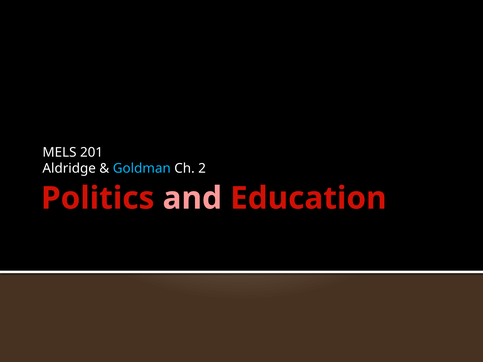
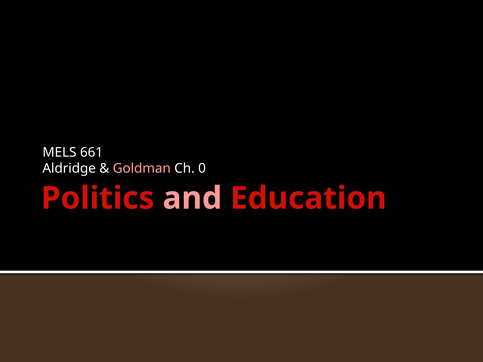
201: 201 -> 661
Goldman colour: light blue -> pink
2: 2 -> 0
